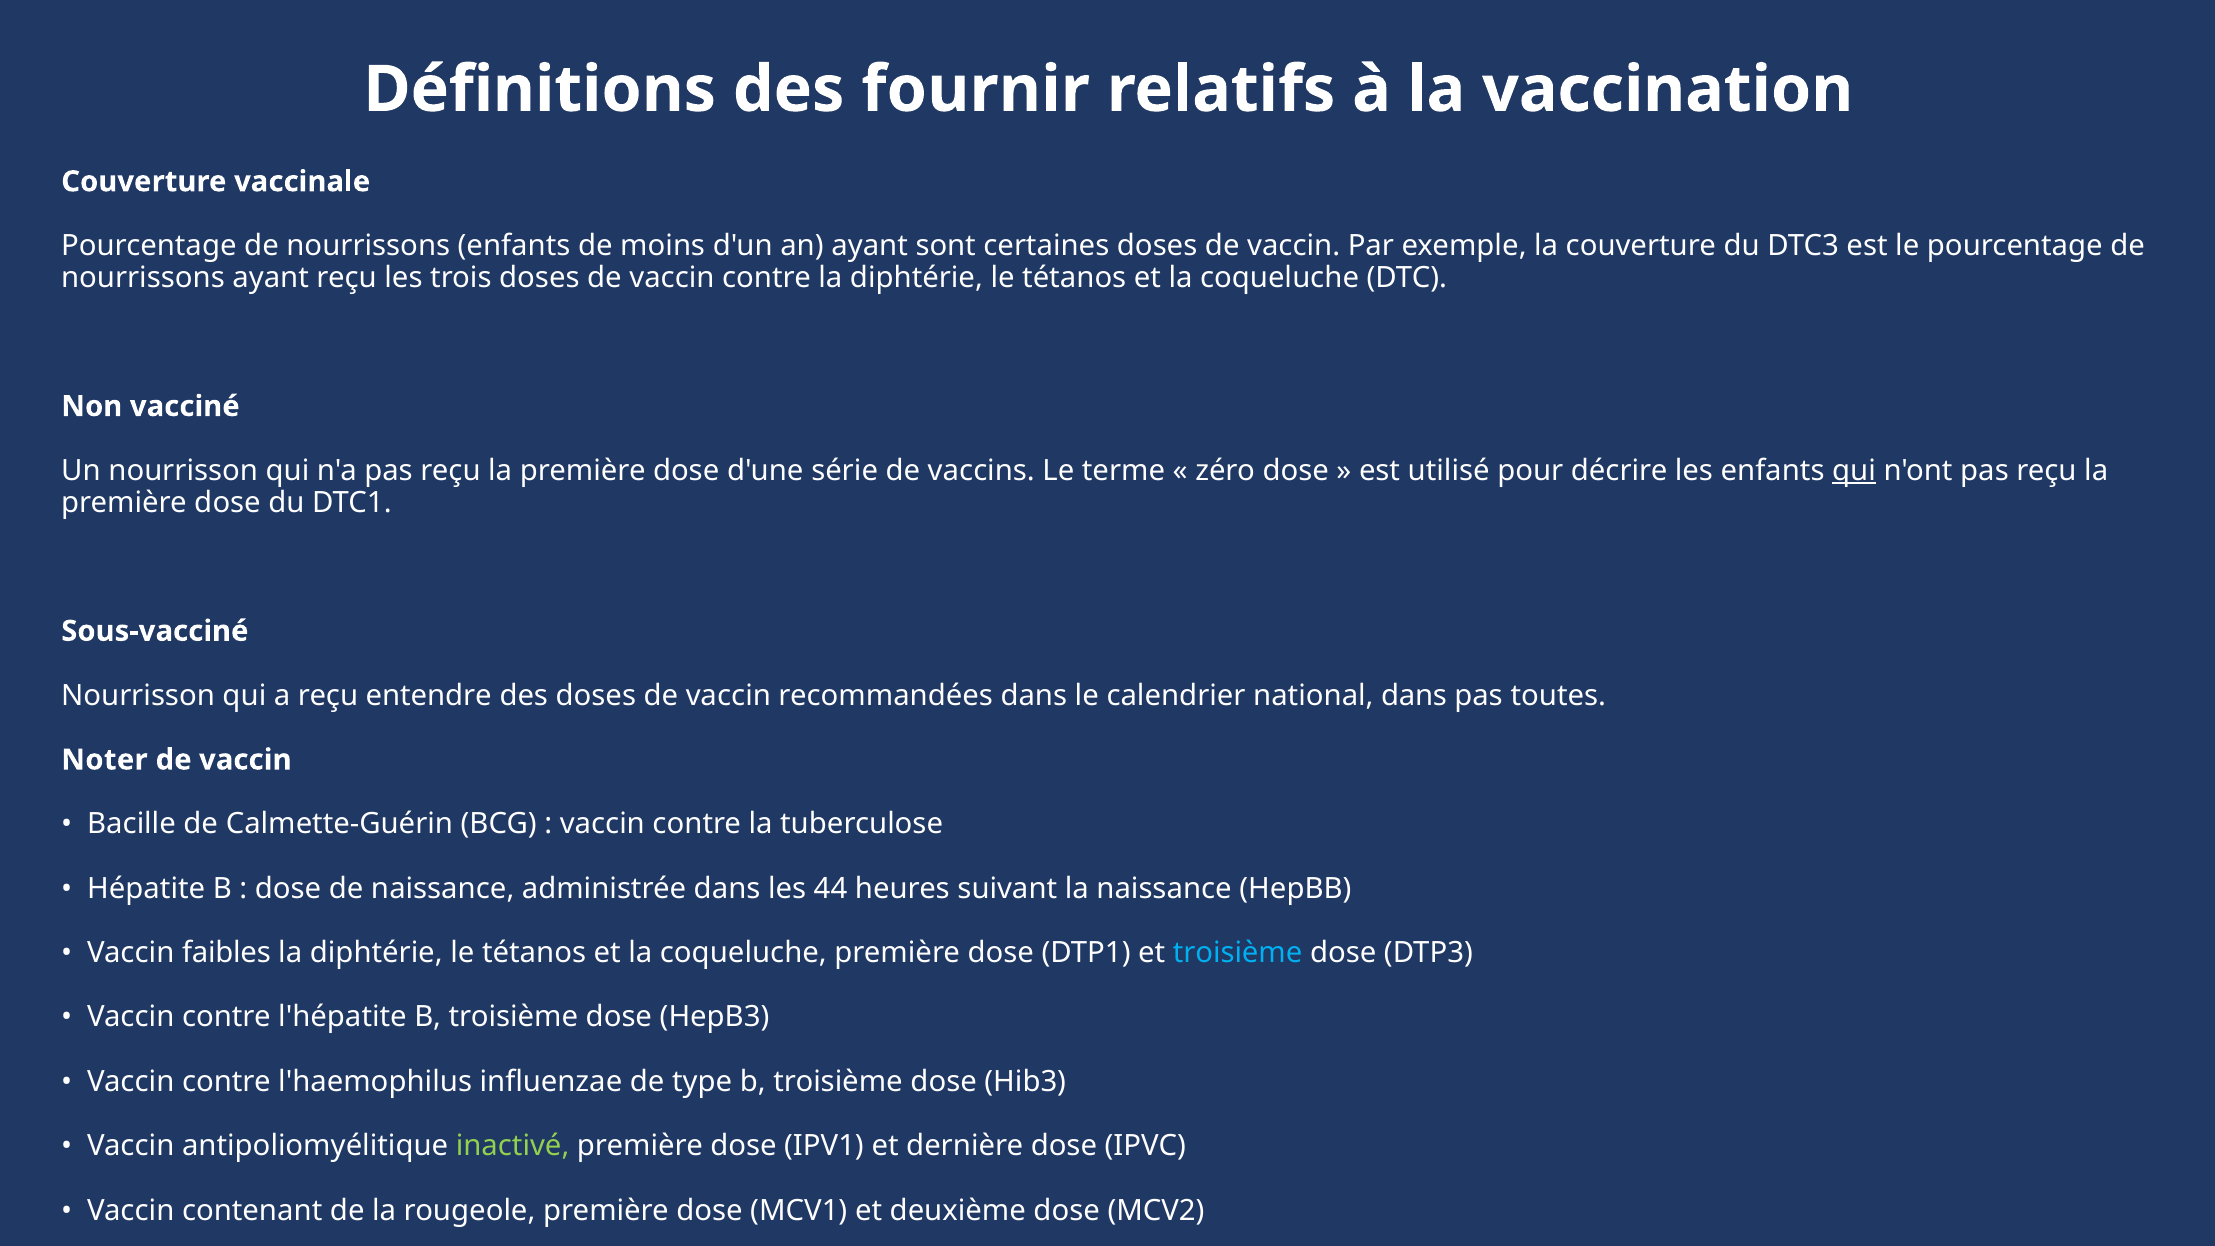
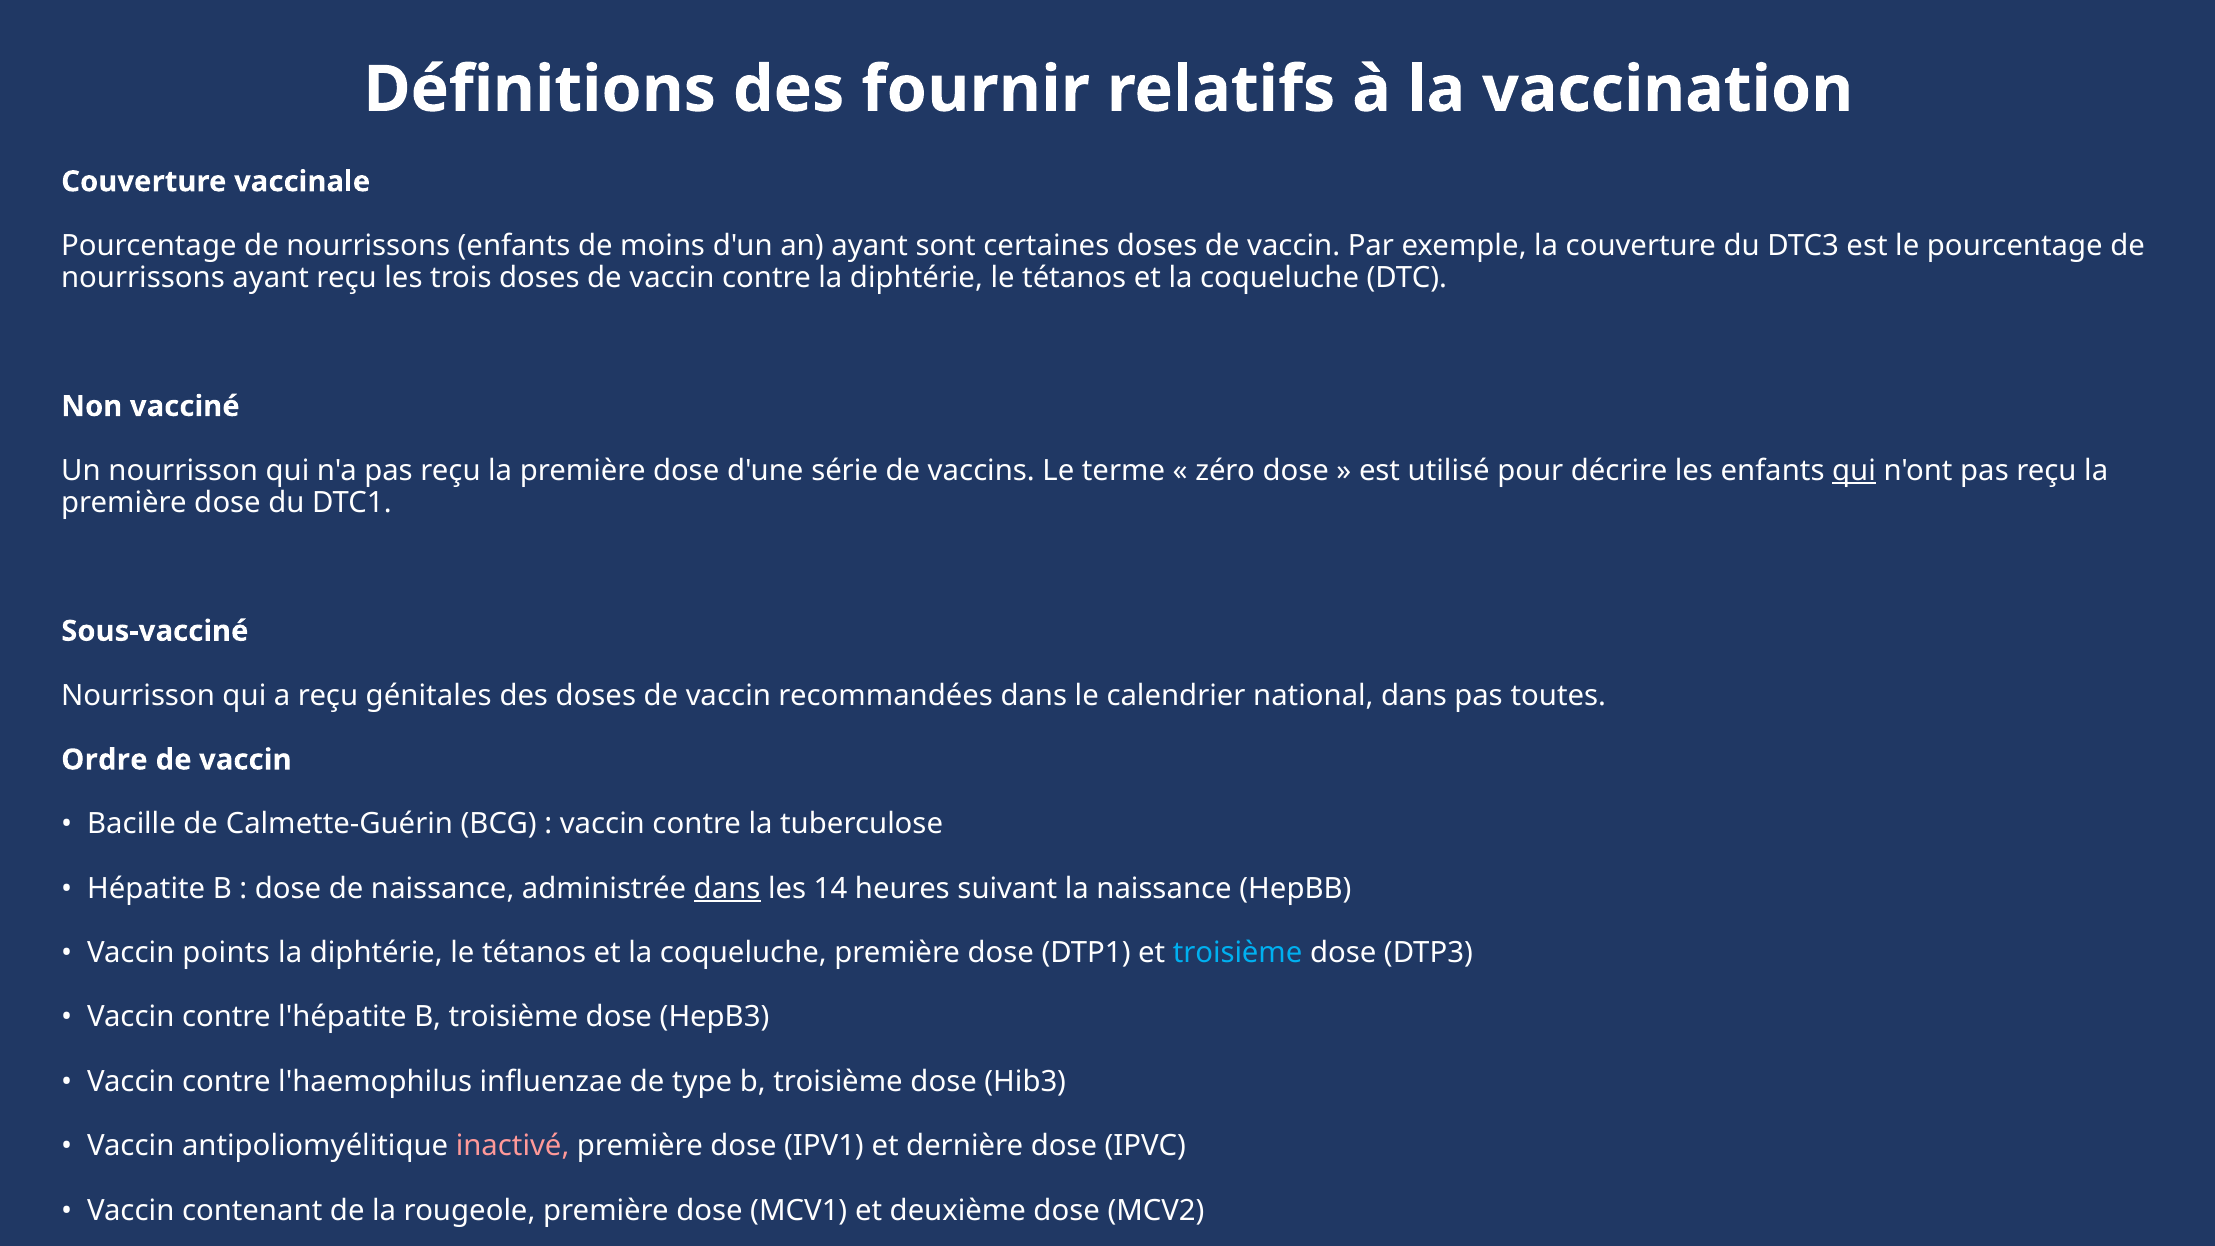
reçu entendre: entendre -> génitales
Noter: Noter -> Ordre
dans at (727, 889) underline: none -> present
44: 44 -> 14
faibles: faibles -> points
inactivé colour: light green -> pink
